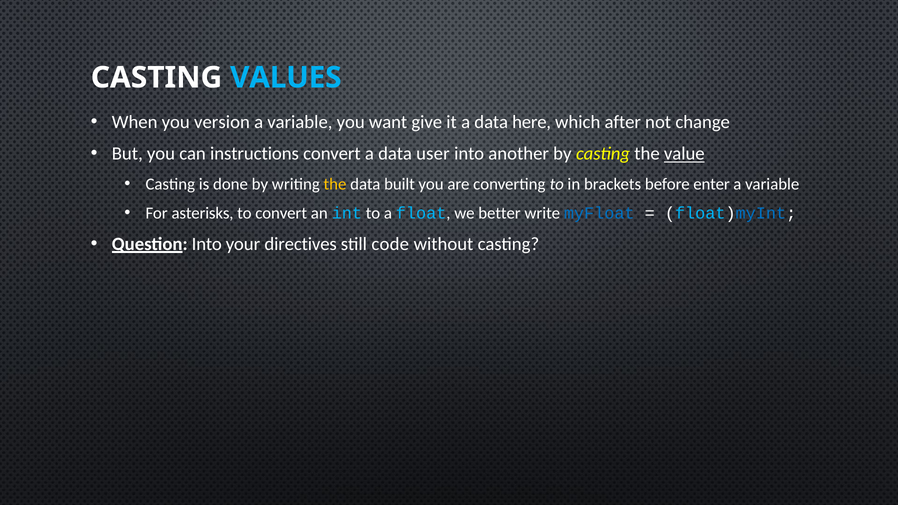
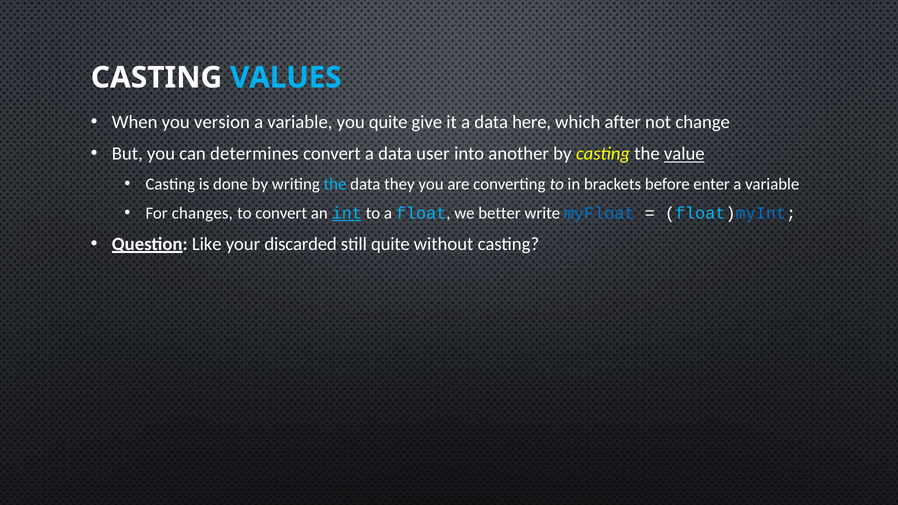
you want: want -> quite
instructions: instructions -> determines
the at (335, 184) colour: yellow -> light blue
built: built -> they
asterisks: asterisks -> changes
int underline: none -> present
Question Into: Into -> Like
directives: directives -> discarded
still code: code -> quite
